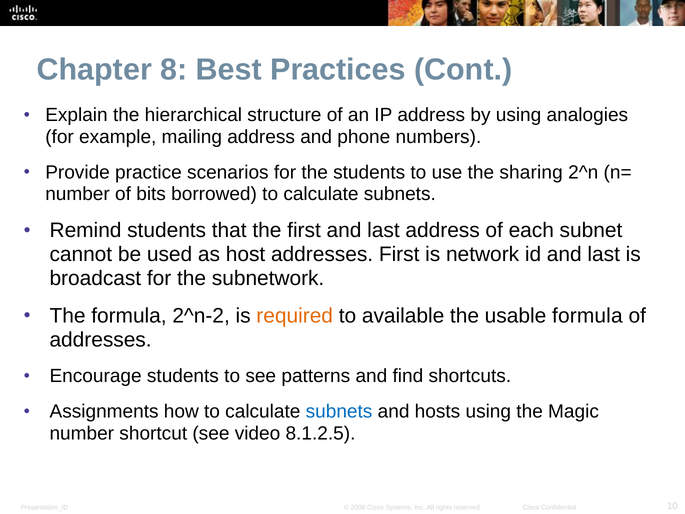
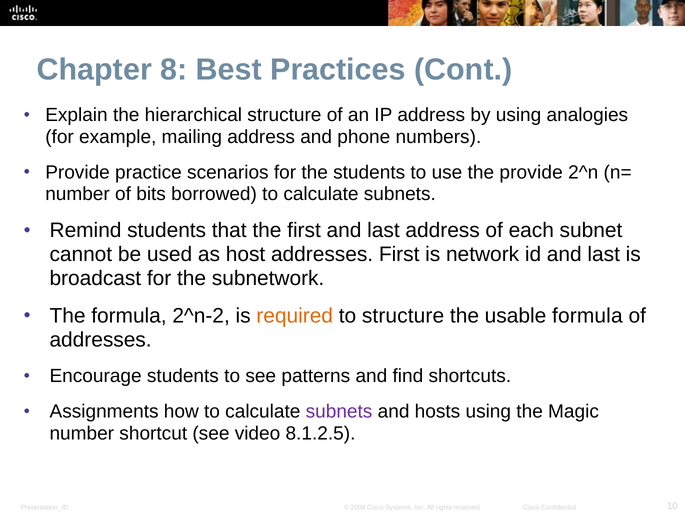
the sharing: sharing -> provide
to available: available -> structure
subnets at (339, 411) colour: blue -> purple
